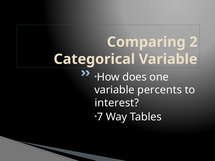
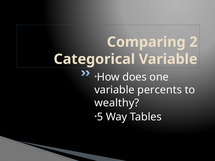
interest: interest -> wealthy
7: 7 -> 5
